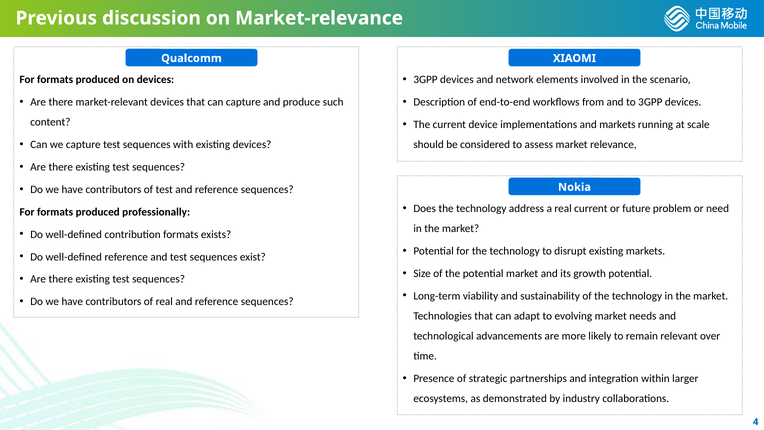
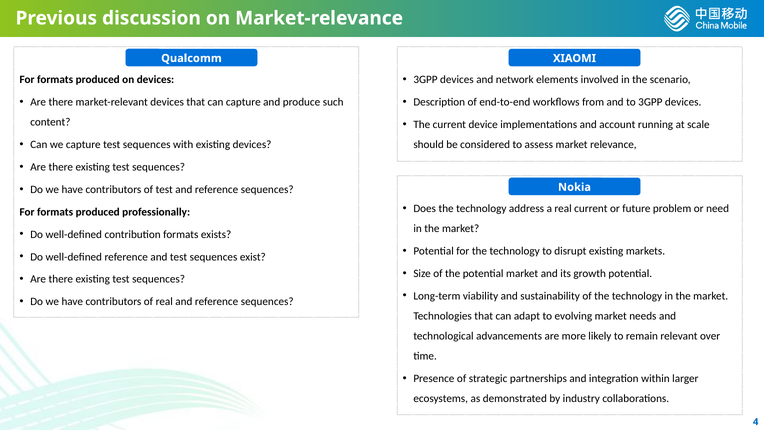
and markets: markets -> account
